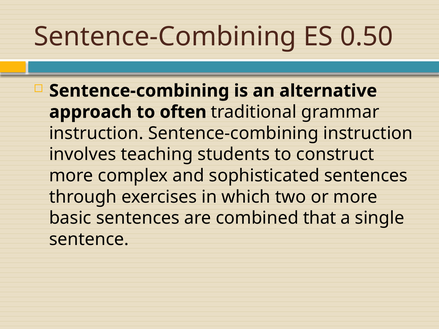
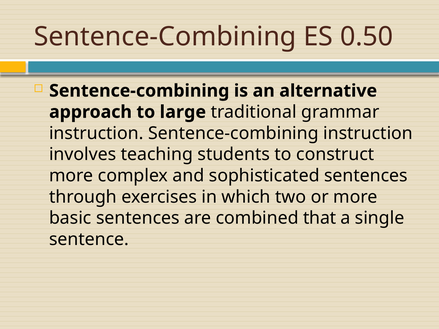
often: often -> large
